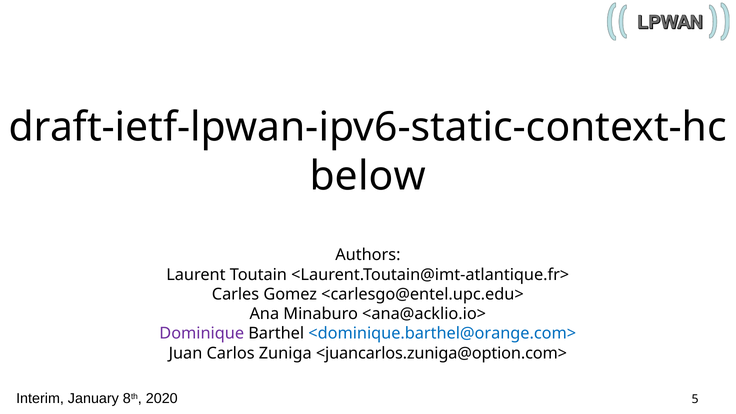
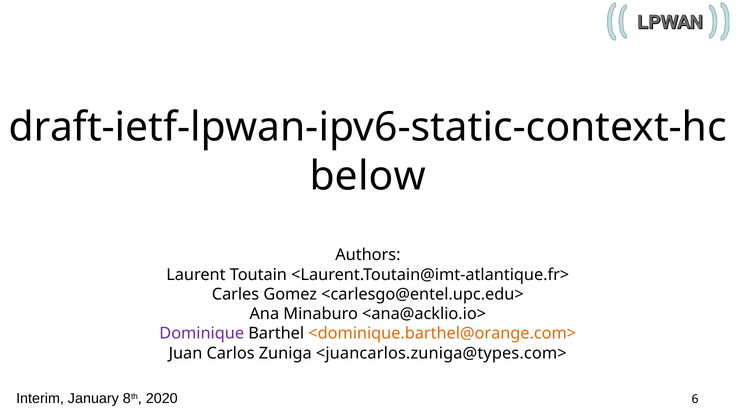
<dominique.barthel@orange.com> colour: blue -> orange
<juancarlos.zuniga@option.com>: <juancarlos.zuniga@option.com> -> <juancarlos.zuniga@types.com>
5: 5 -> 6
